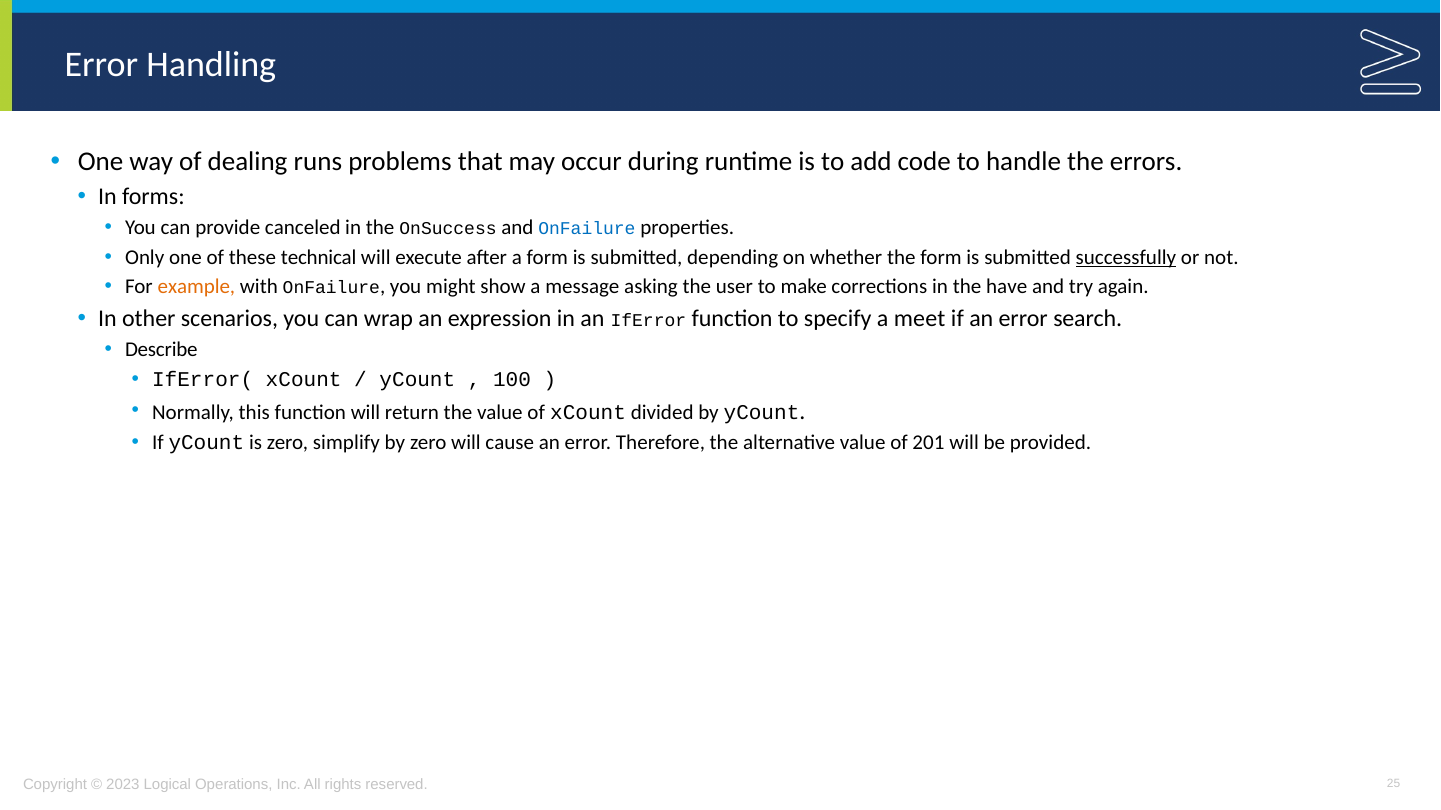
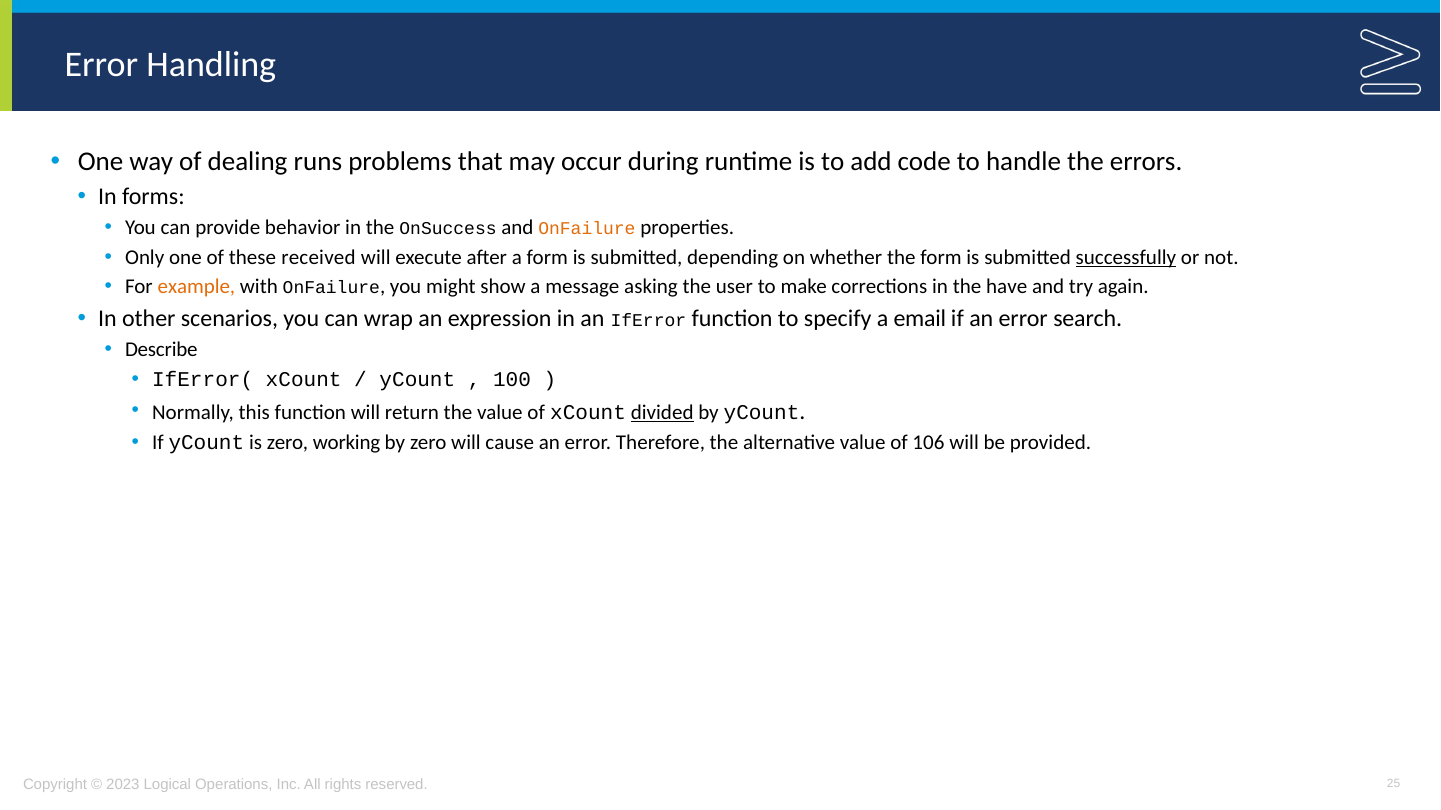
canceled: canceled -> behavior
OnFailure at (587, 229) colour: blue -> orange
technical: technical -> received
meet: meet -> email
divided underline: none -> present
simplify: simplify -> working
201: 201 -> 106
